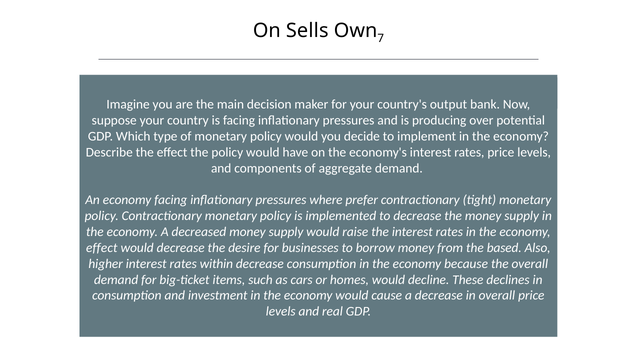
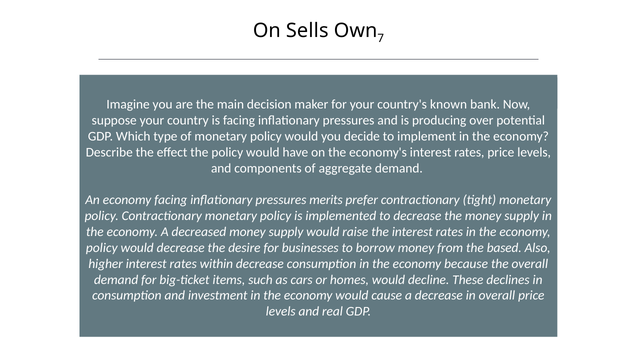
output: output -> known
where: where -> merits
effect at (102, 248): effect -> policy
